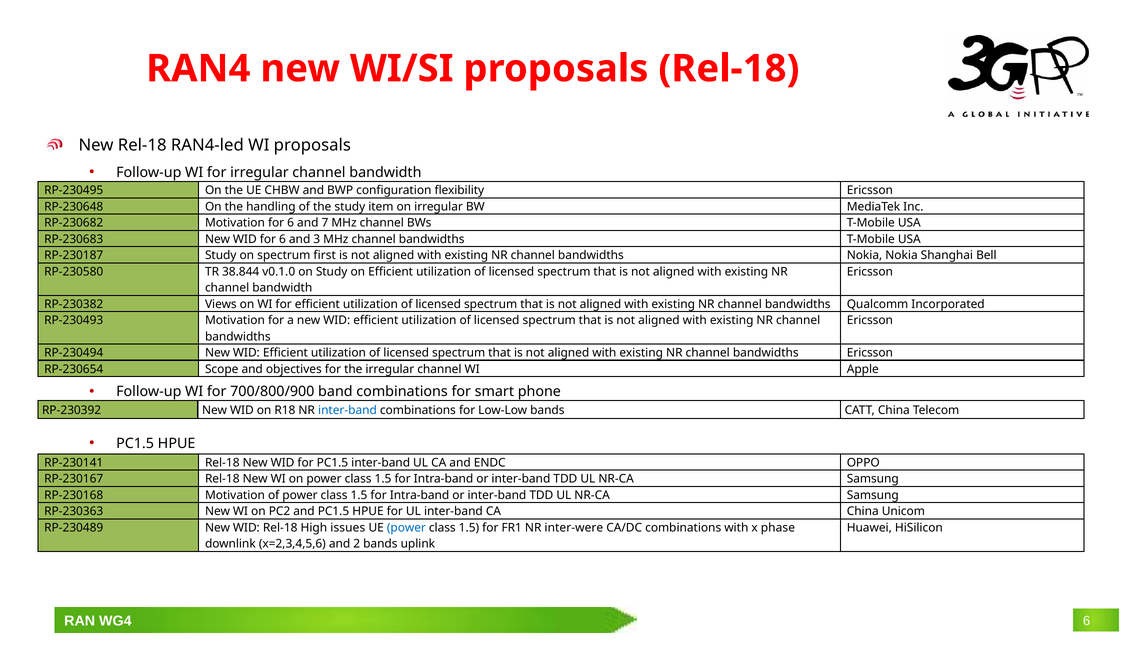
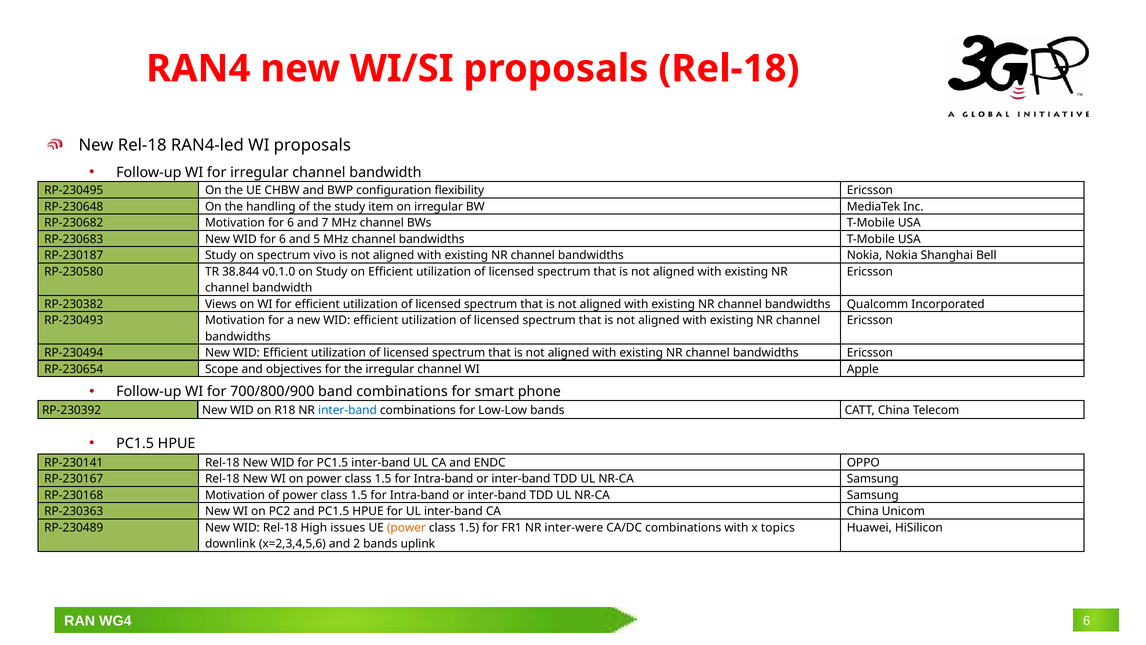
3: 3 -> 5
first: first -> vivo
power at (406, 527) colour: blue -> orange
phase: phase -> topics
